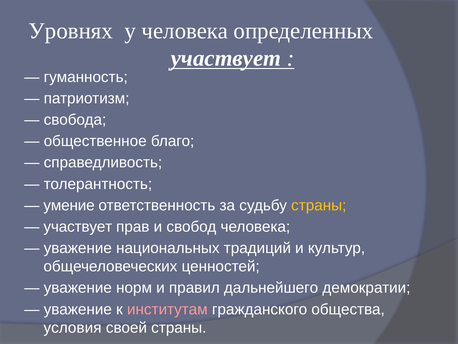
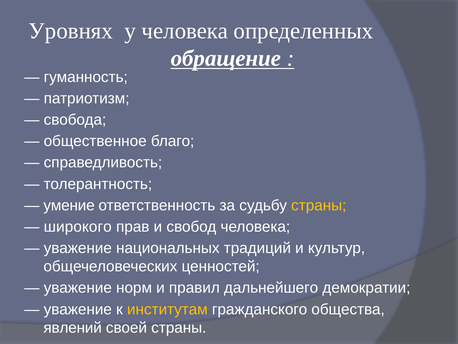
участвует at (226, 58): участвует -> обращение
участвует at (78, 226): участвует -> широкого
институтам colour: pink -> yellow
условия: условия -> явлений
